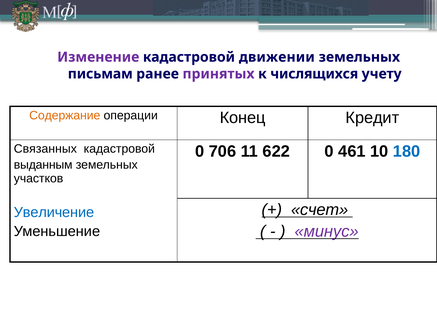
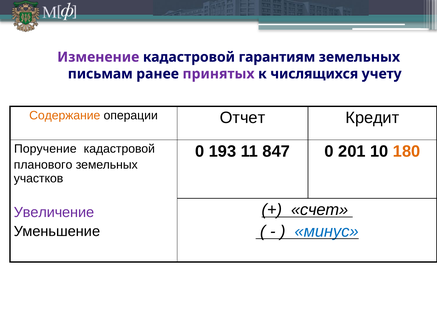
движении: движении -> гарантиям
Конец: Конец -> Отчет
Связанных: Связанных -> Поручение
706: 706 -> 193
622: 622 -> 847
461: 461 -> 201
180 colour: blue -> orange
выданным: выданным -> планового
Увеличение colour: blue -> purple
минус colour: purple -> blue
